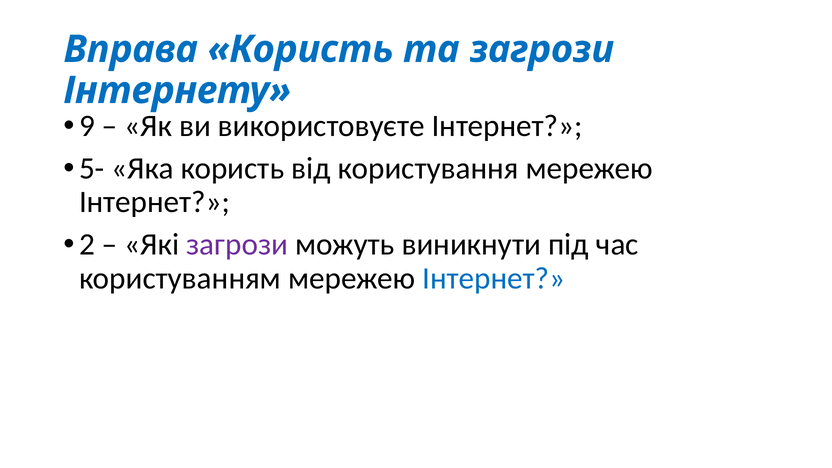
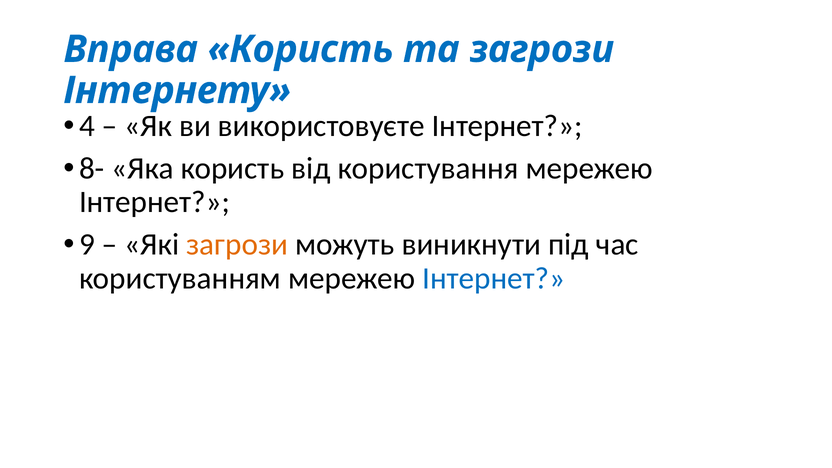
9: 9 -> 4
5-: 5- -> 8-
2: 2 -> 9
загрози at (237, 245) colour: purple -> orange
